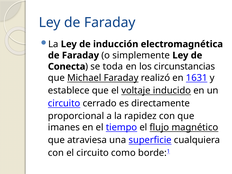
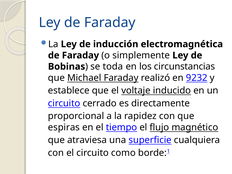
Conecta: Conecta -> Bobinas
1631: 1631 -> 9232
imanes: imanes -> espiras
